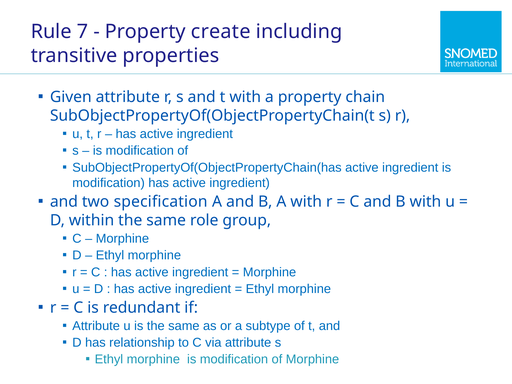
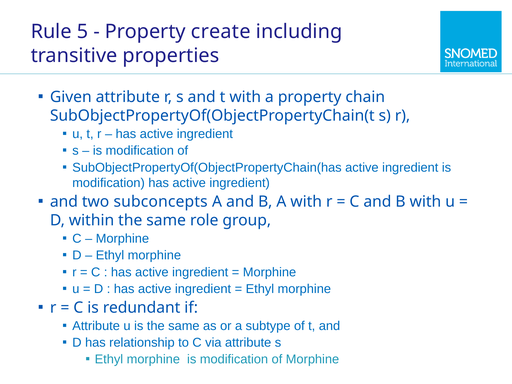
7: 7 -> 5
specification: specification -> subconcepts
